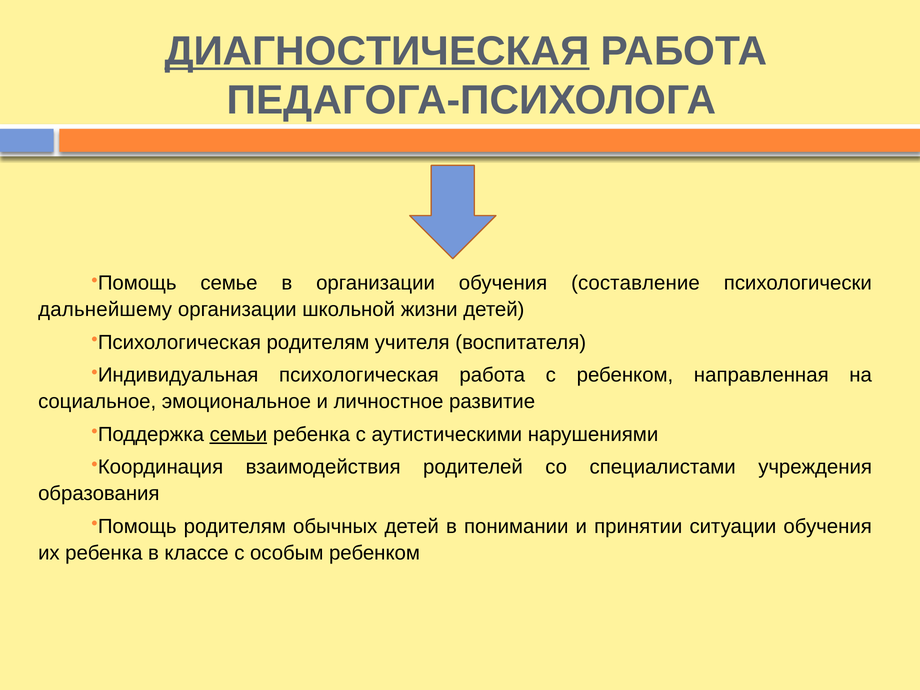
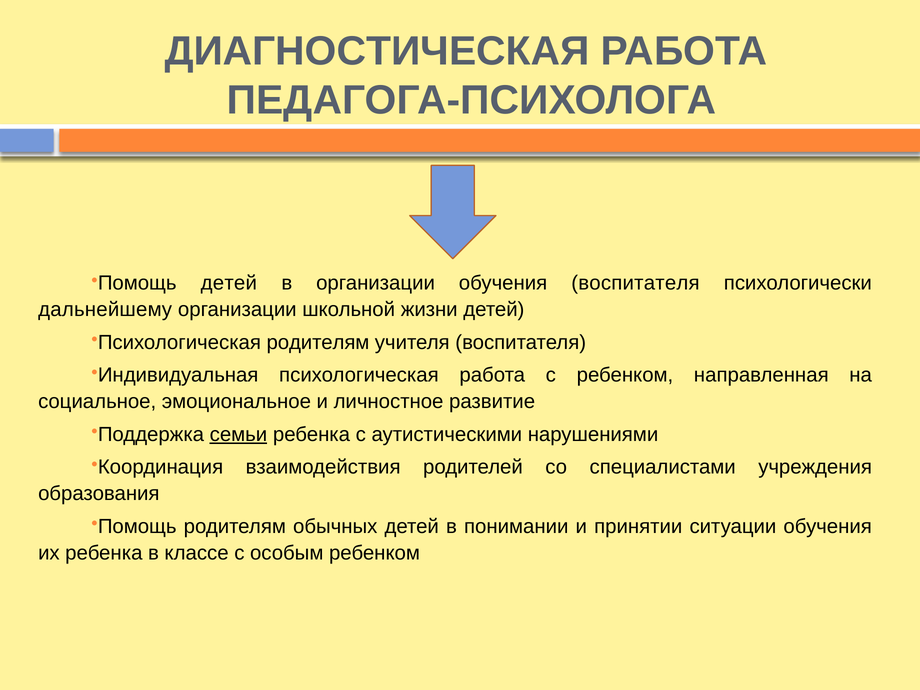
ДИАГНОСТИЧЕСКАЯ underline: present -> none
семье at (229, 283): семье -> детей
обучения составление: составление -> воспитателя
